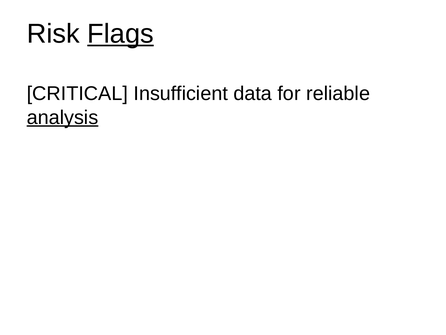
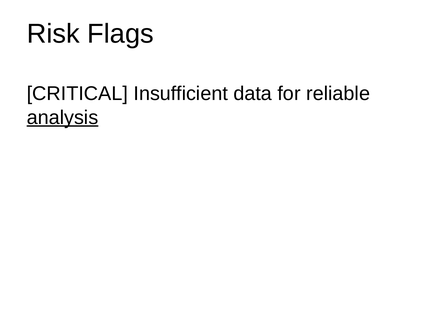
Flags underline: present -> none
